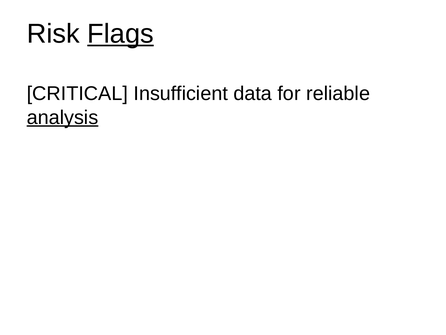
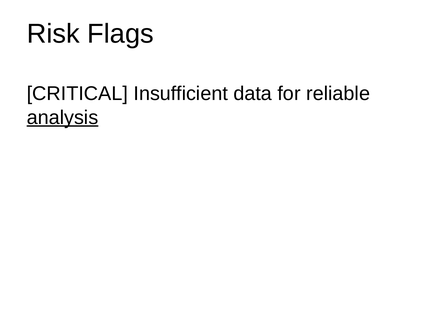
Flags underline: present -> none
